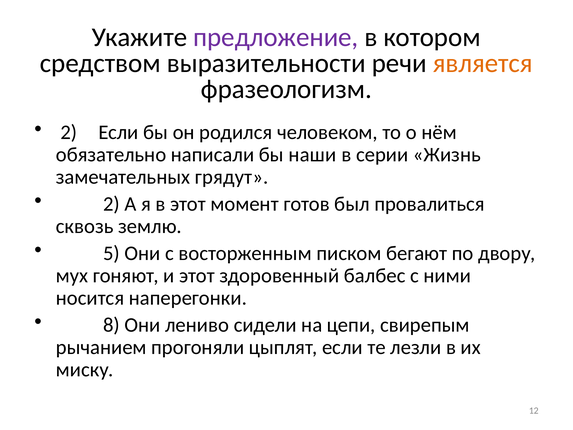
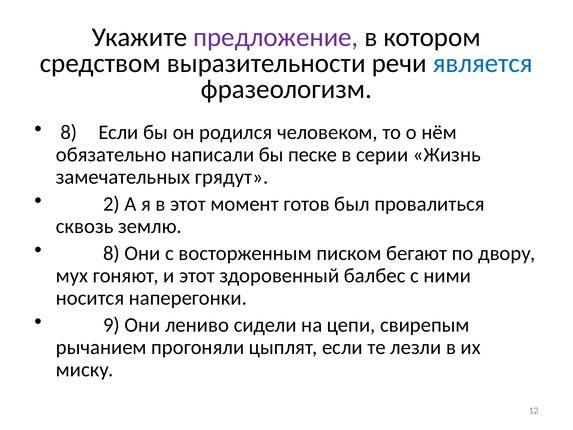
является colour: orange -> blue
2 at (69, 132): 2 -> 8
наши: наши -> песке
5 at (111, 253): 5 -> 8
8: 8 -> 9
